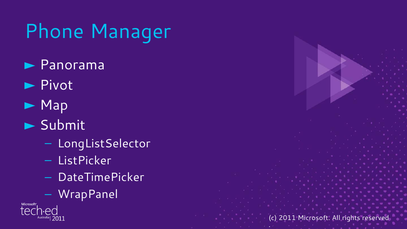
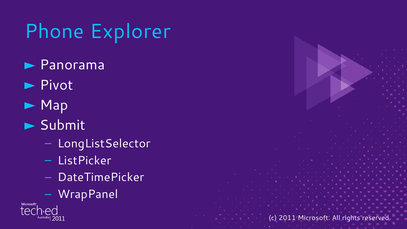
Manager: Manager -> Explorer
